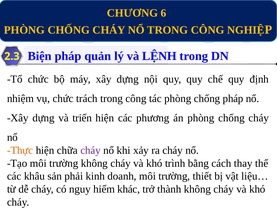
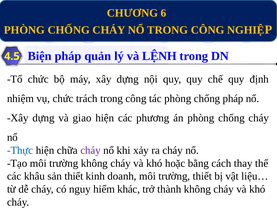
2.3: 2.3 -> 4.5
triển: triển -> giao
Thực colour: orange -> blue
trình: trình -> hoặc
sản phải: phải -> thiết
